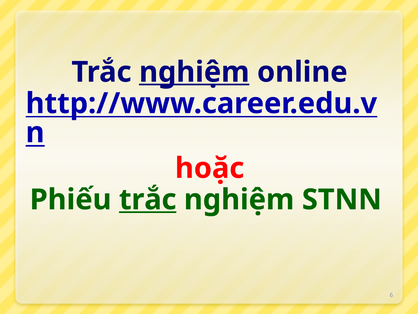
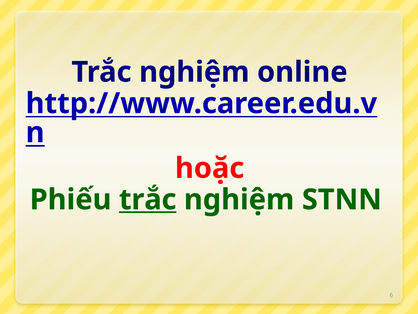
nghiệm at (194, 72) underline: present -> none
